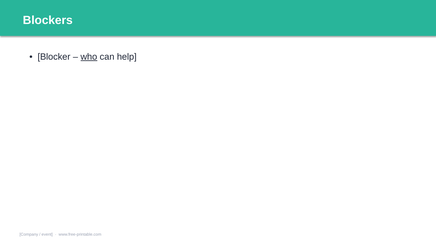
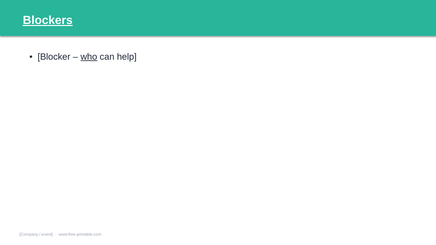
Blockers underline: none -> present
